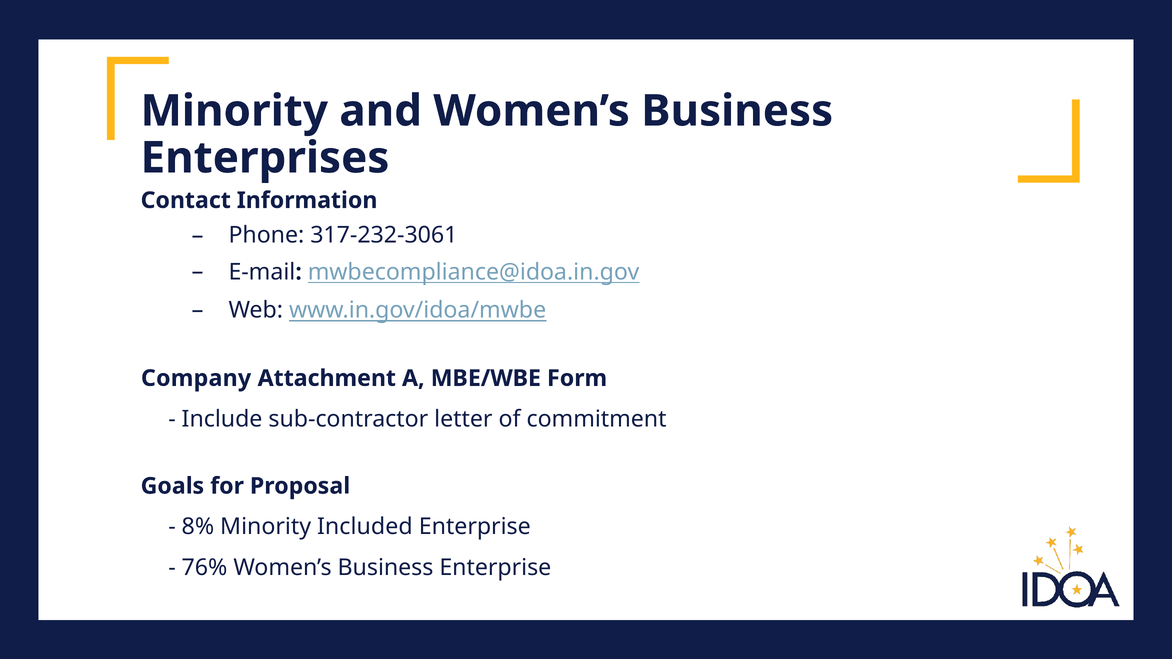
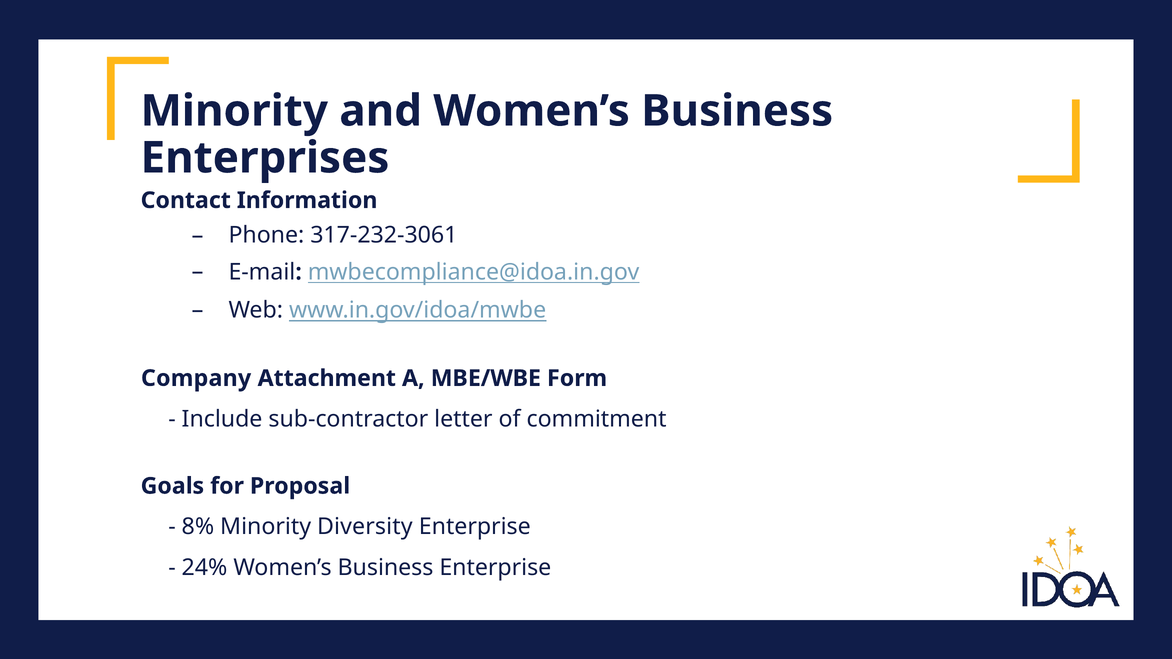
Included: Included -> Diversity
76%: 76% -> 24%
